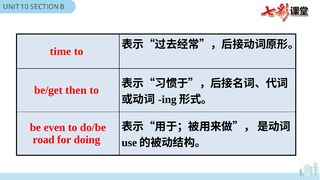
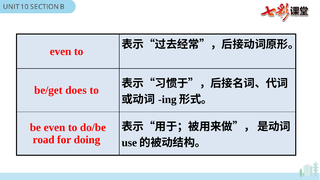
time at (60, 51): time -> even
then: then -> does
